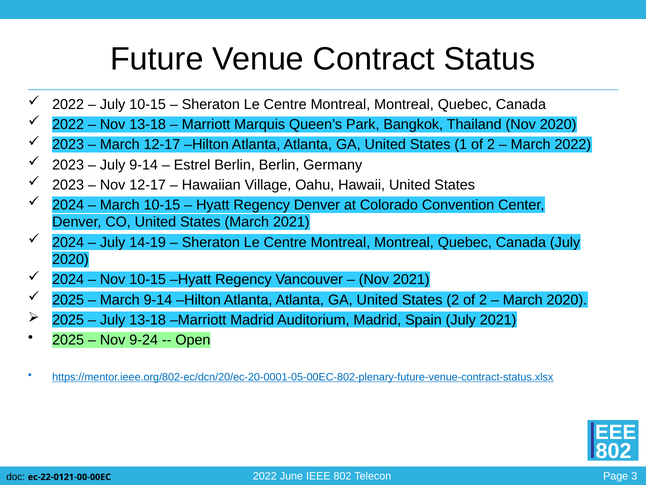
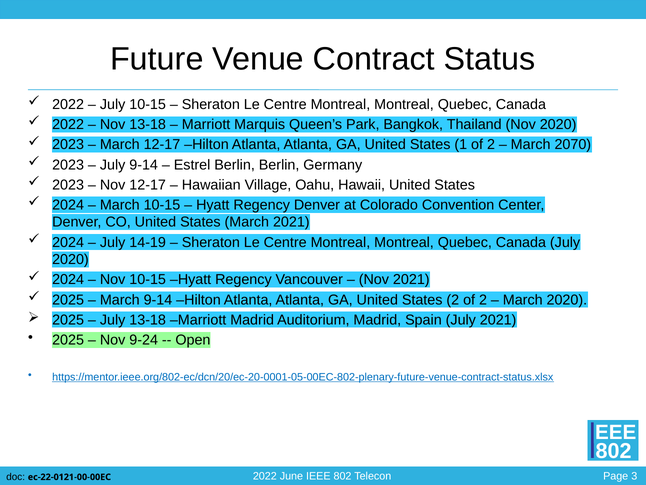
March 2022: 2022 -> 2070
